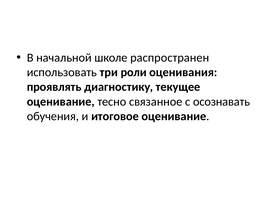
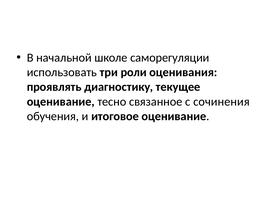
распространен: распространен -> саморегуляции
осознавать: осознавать -> сочинения
